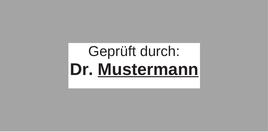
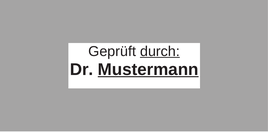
durch underline: none -> present
